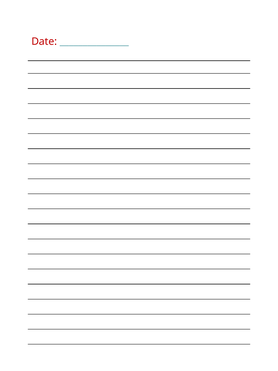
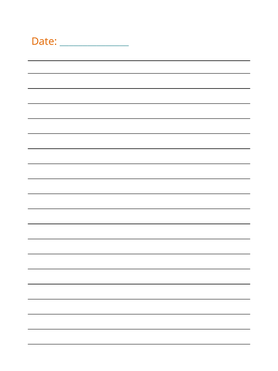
Date colour: red -> orange
